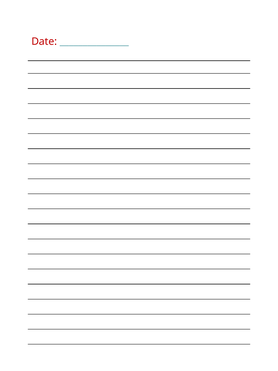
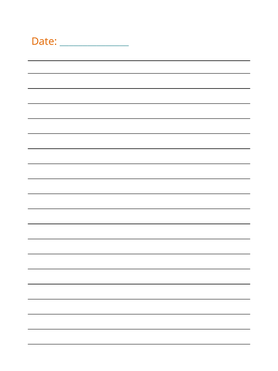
Date colour: red -> orange
